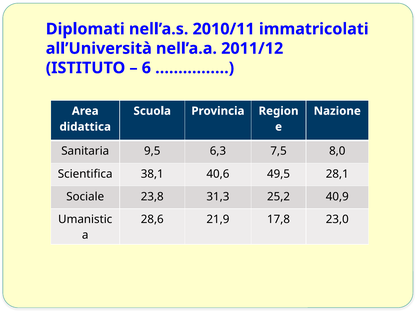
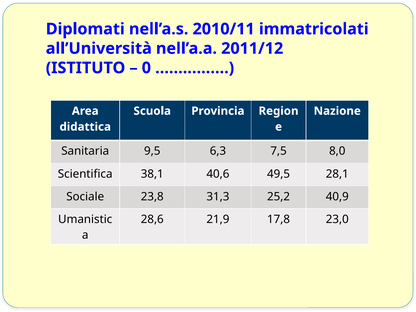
6: 6 -> 0
